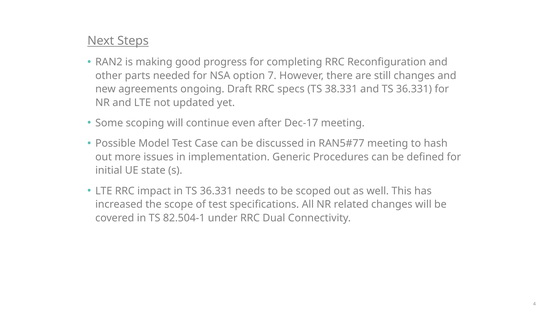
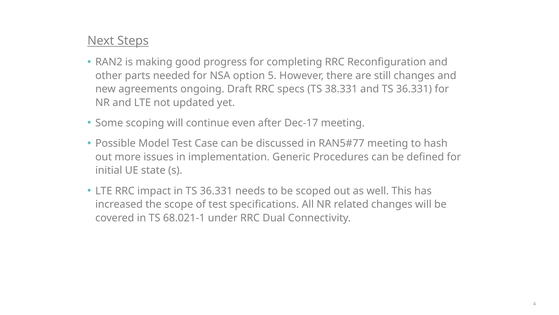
7: 7 -> 5
82.504-1: 82.504-1 -> 68.021-1
